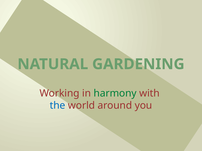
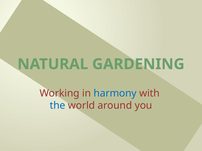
harmony colour: green -> blue
